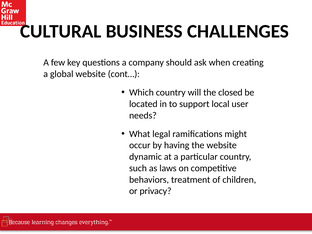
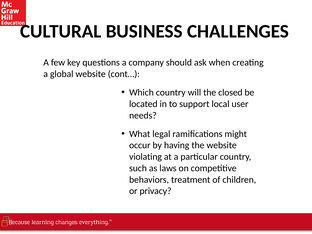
dynamic: dynamic -> violating
